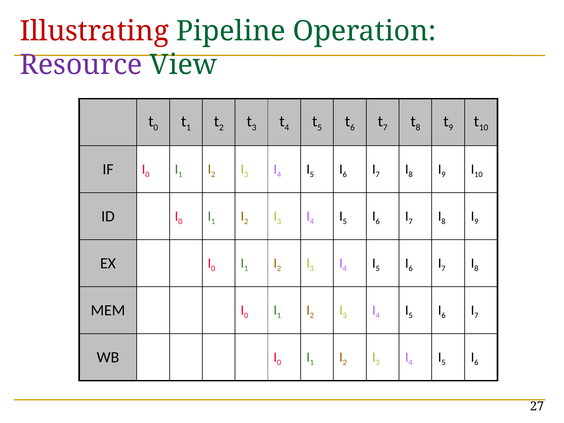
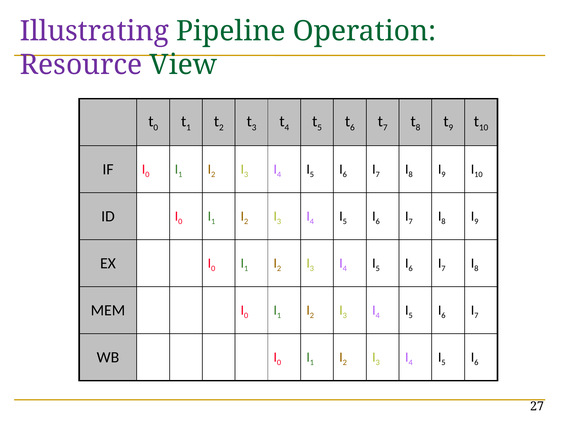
Illustrating colour: red -> purple
